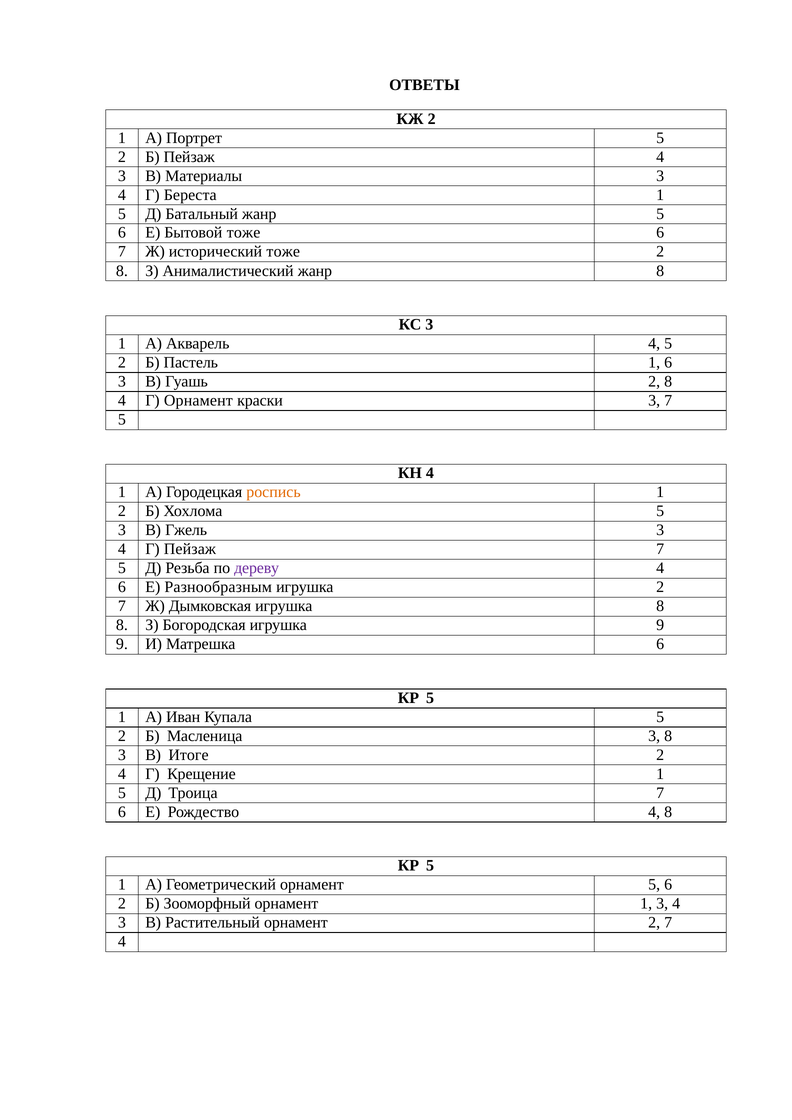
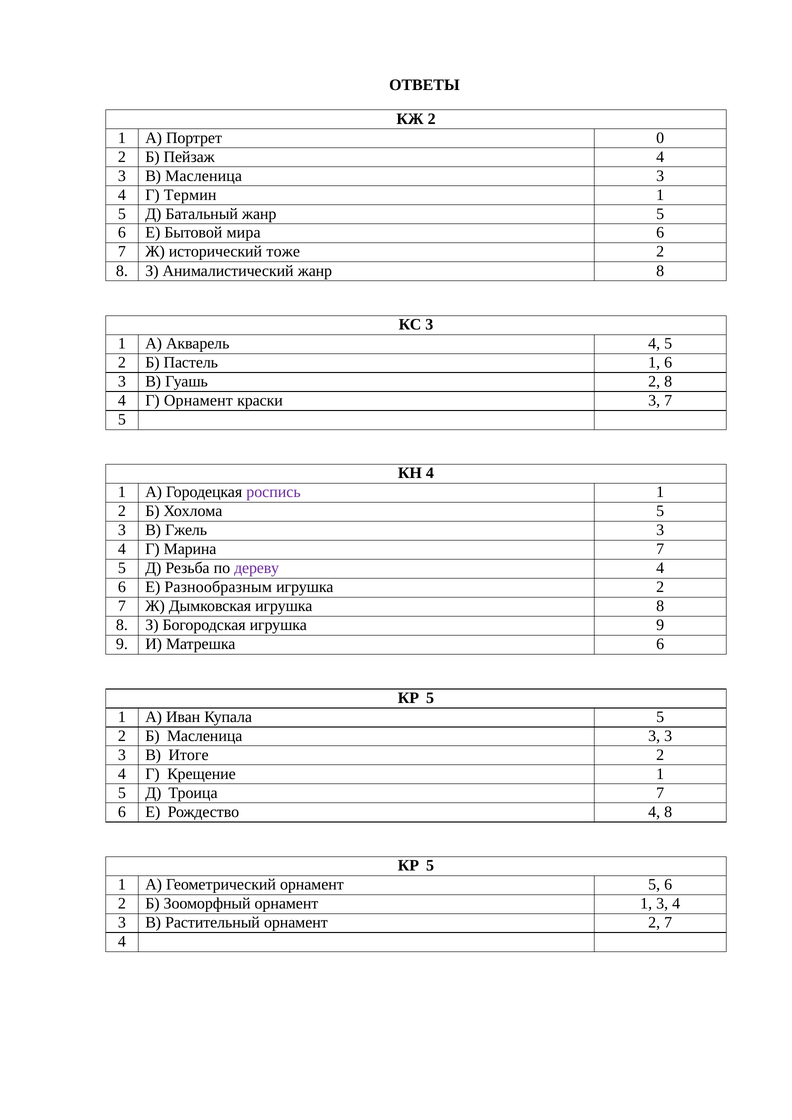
Портрет 5: 5 -> 0
В Материалы: Материалы -> Масленица
Береста: Береста -> Термин
Бытовой тоже: тоже -> мира
роспись colour: orange -> purple
Г Пейзаж: Пейзаж -> Марина
Масленица 3 8: 8 -> 3
